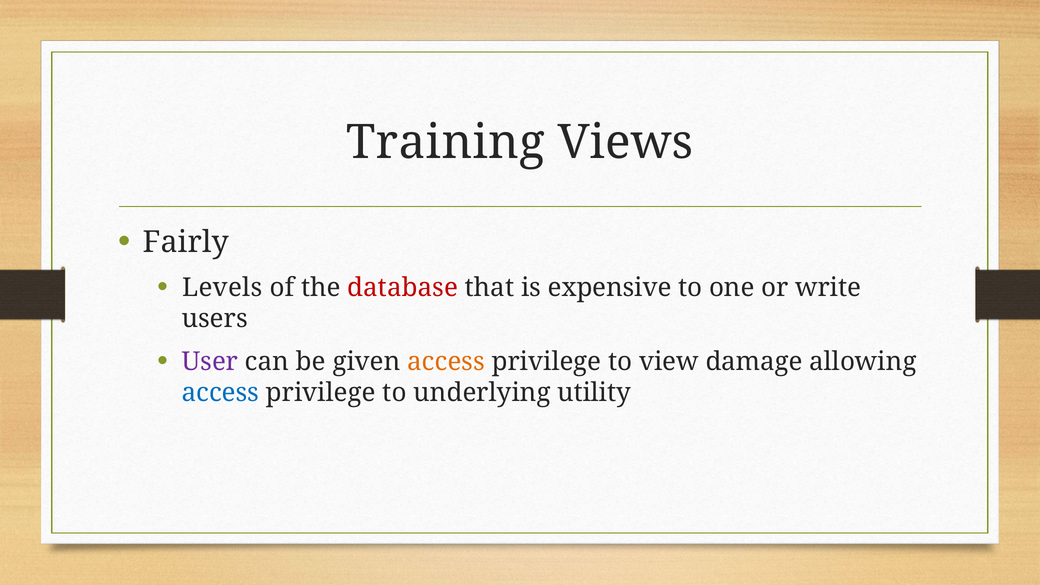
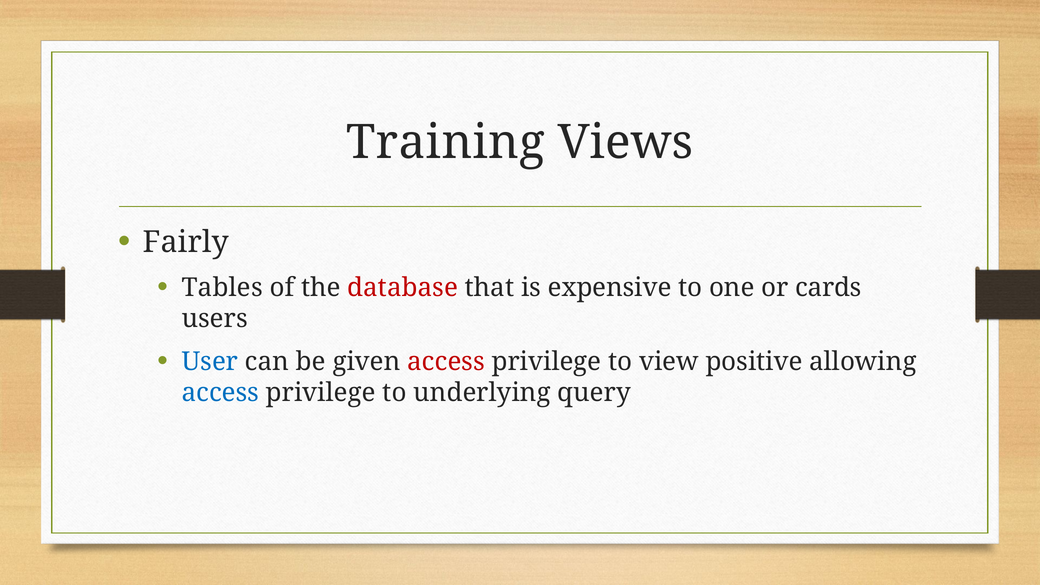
Levels: Levels -> Tables
write: write -> cards
User colour: purple -> blue
access at (446, 362) colour: orange -> red
damage: damage -> positive
utility: utility -> query
